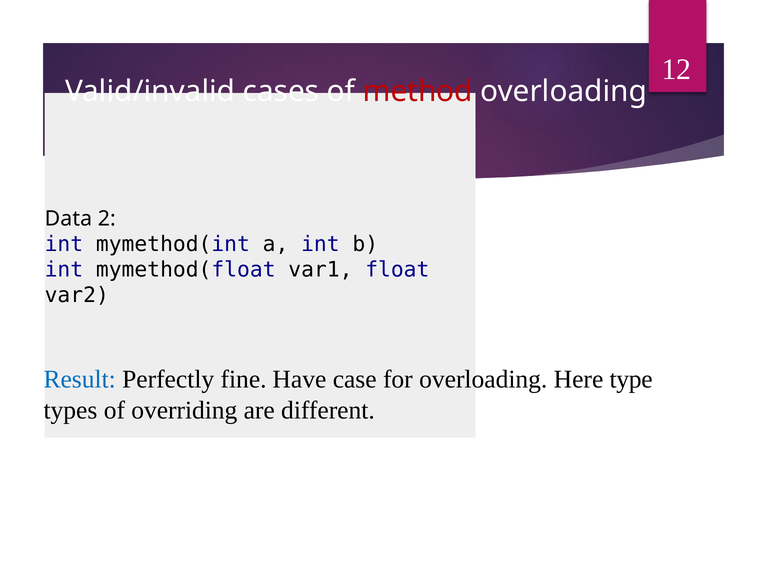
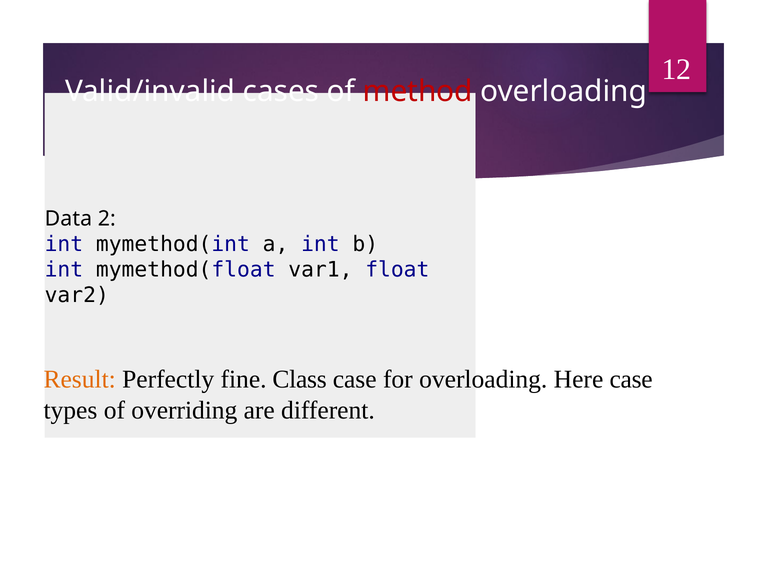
Result colour: blue -> orange
Have: Have -> Class
Here type: type -> case
